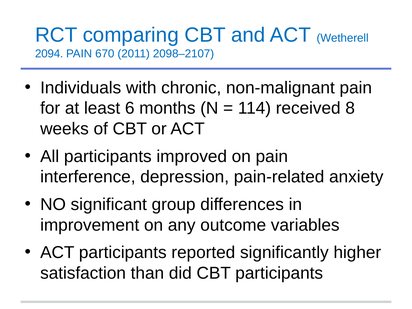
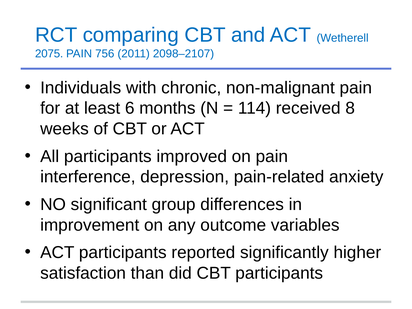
2094: 2094 -> 2075
670: 670 -> 756
